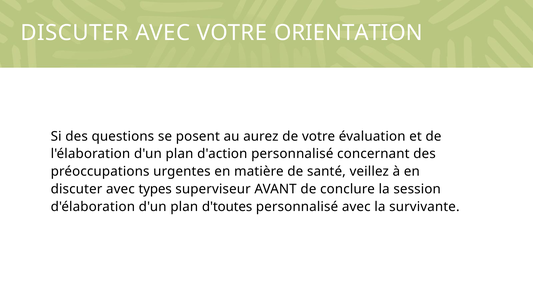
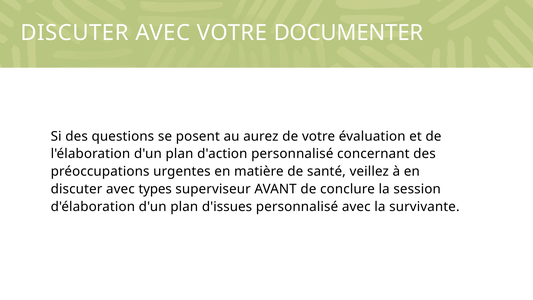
ORIENTATION: ORIENTATION -> DOCUMENTER
d'toutes: d'toutes -> d'issues
